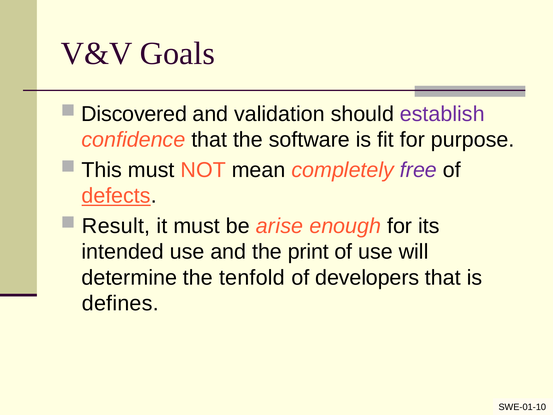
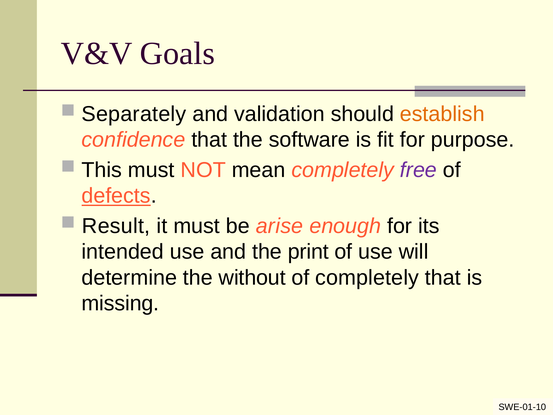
Discovered: Discovered -> Separately
establish colour: purple -> orange
tenfold: tenfold -> without
of developers: developers -> completely
defines: defines -> missing
